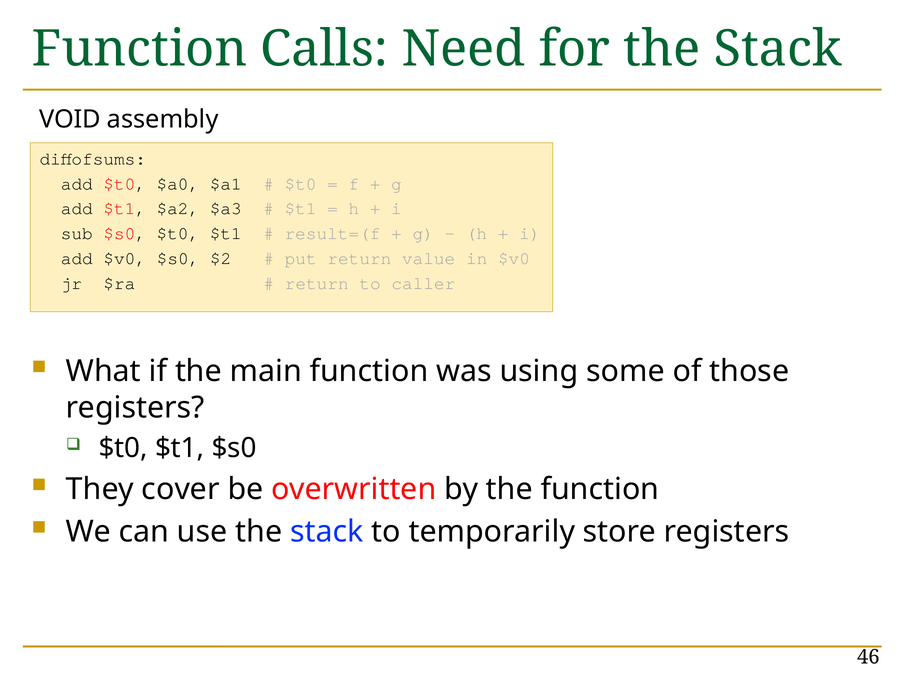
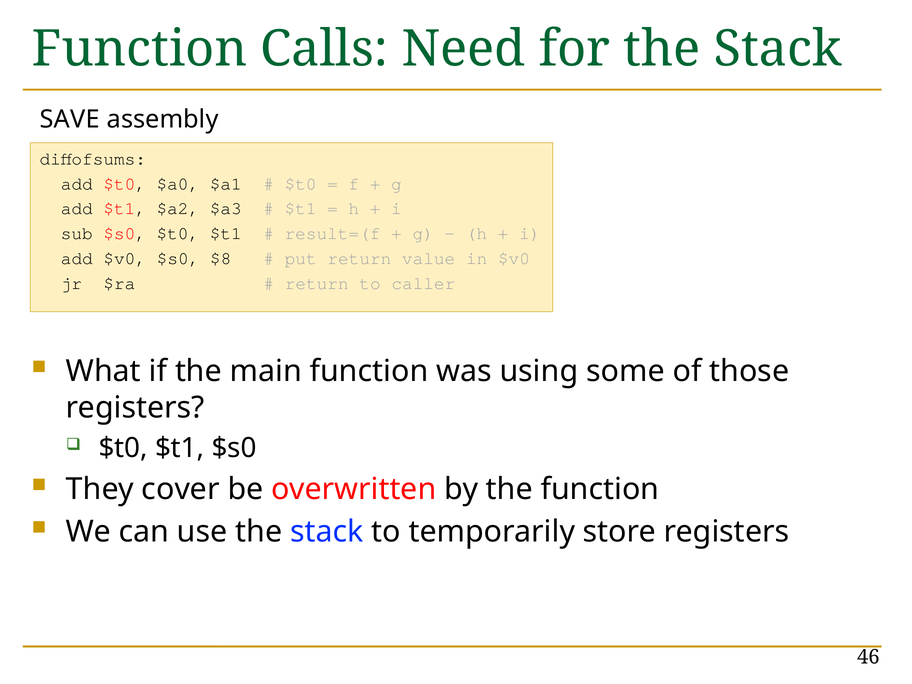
VOID: VOID -> SAVE
$2: $2 -> $8
